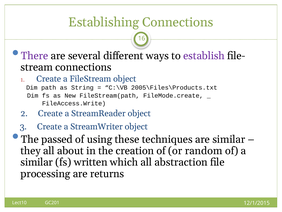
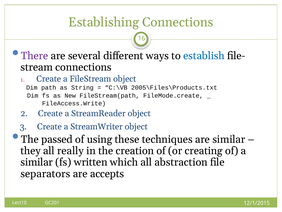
establish colour: purple -> blue
about: about -> really
random: random -> creating
processing: processing -> separators
returns: returns -> accepts
